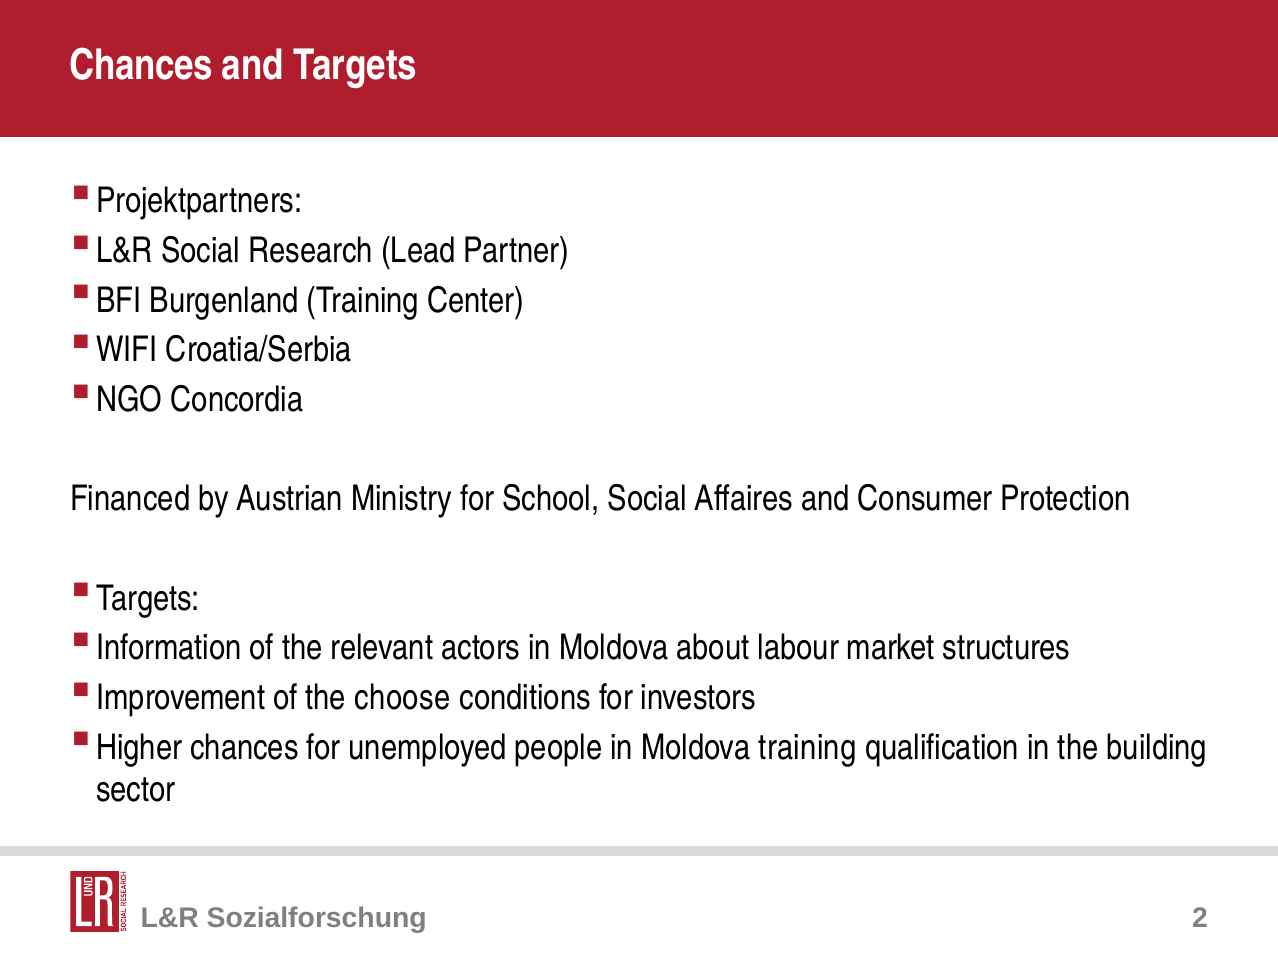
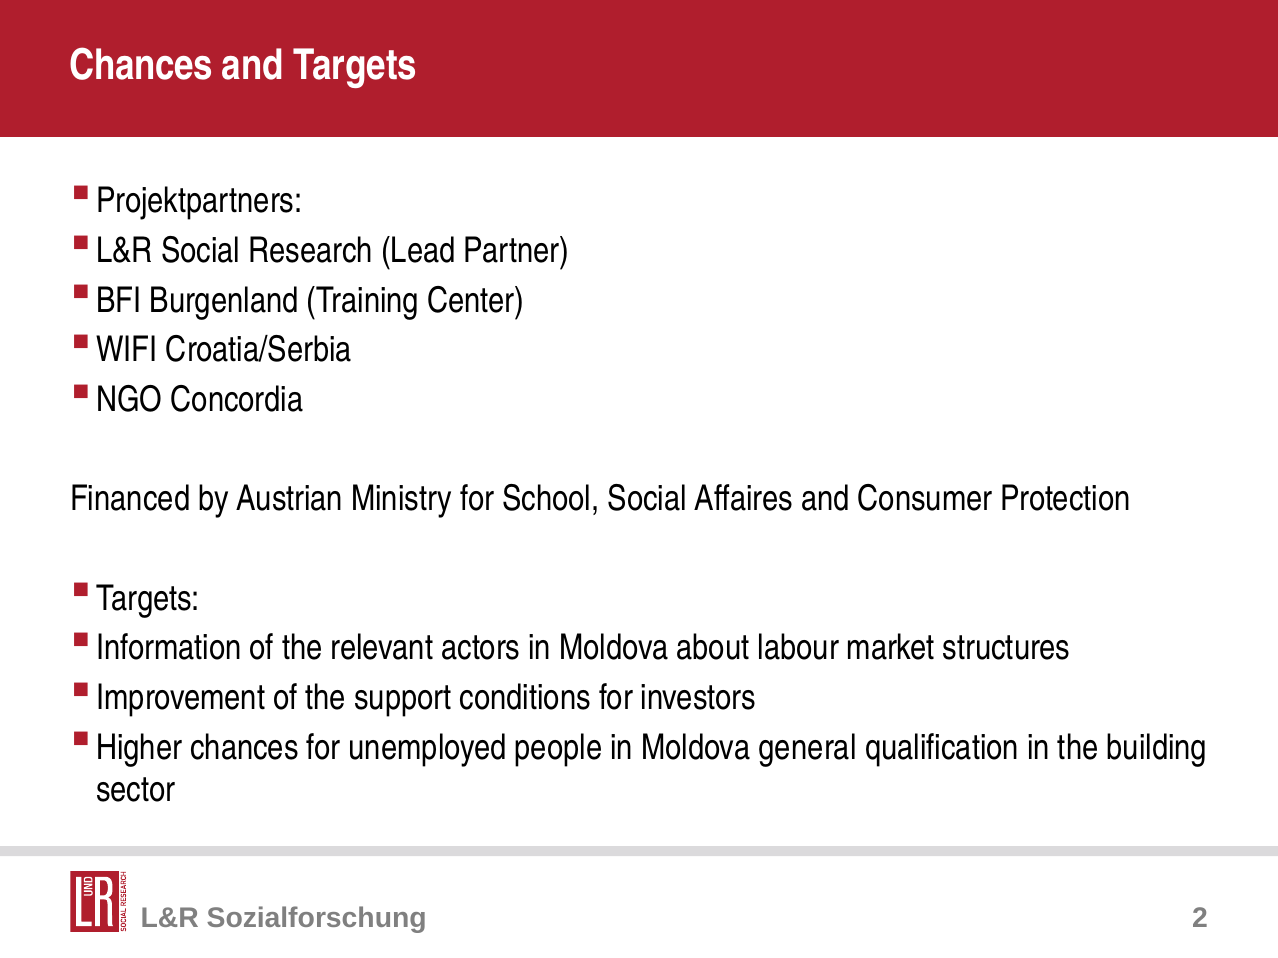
choose: choose -> support
Moldova training: training -> general
